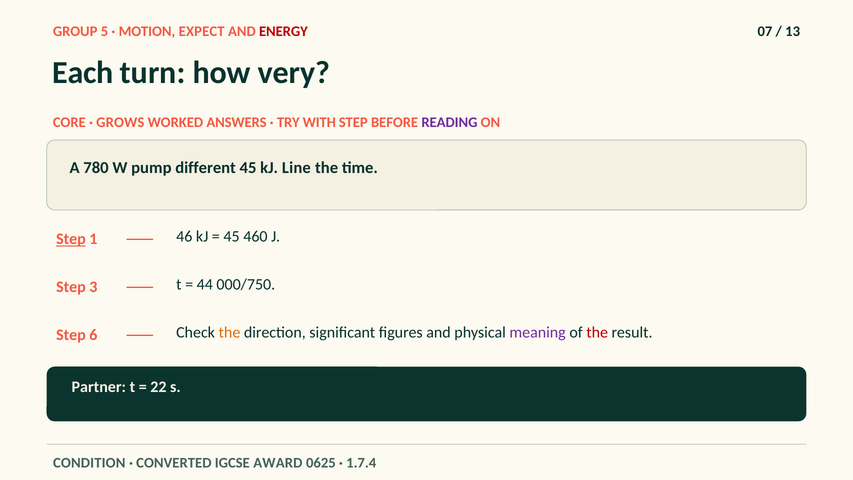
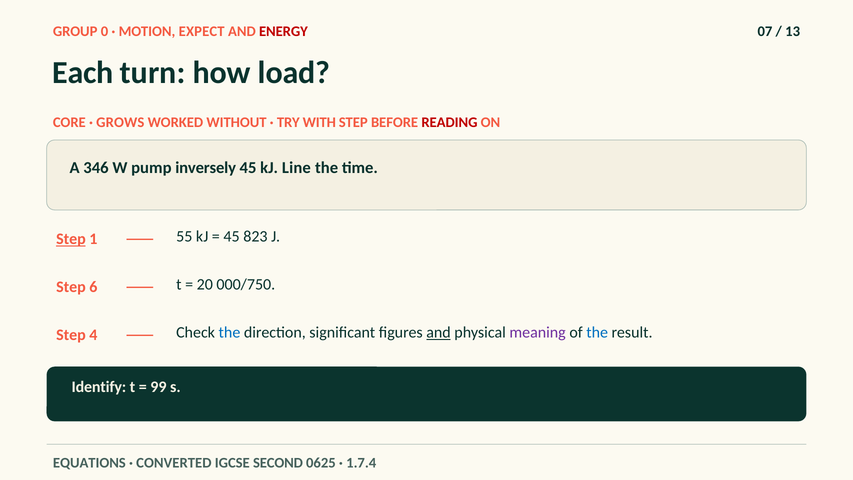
5: 5 -> 0
very: very -> load
ANSWERS: ANSWERS -> WITHOUT
READING colour: purple -> red
780: 780 -> 346
different: different -> inversely
46: 46 -> 55
460: 460 -> 823
3: 3 -> 6
44: 44 -> 20
6: 6 -> 4
the at (229, 332) colour: orange -> blue
and at (439, 332) underline: none -> present
the at (597, 332) colour: red -> blue
Partner: Partner -> Identify
22: 22 -> 99
CONDITION: CONDITION -> EQUATIONS
AWARD: AWARD -> SECOND
